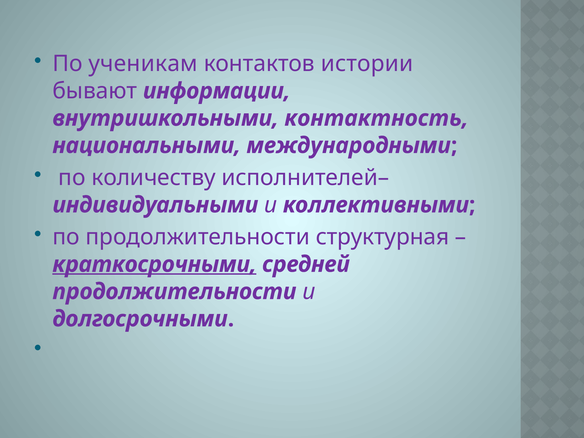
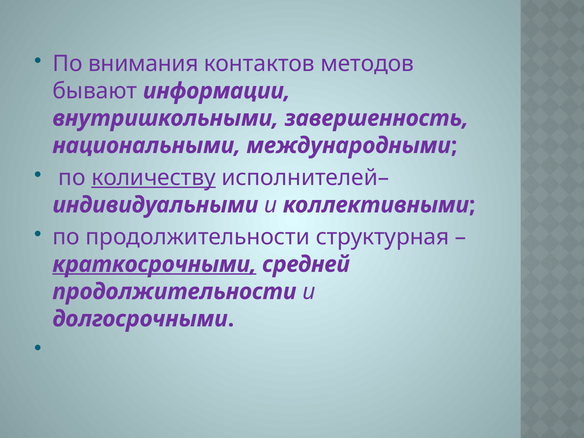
ученикам: ученикам -> внимания
истории: истории -> методов
контактность: контактность -> завершенность
количеству underline: none -> present
